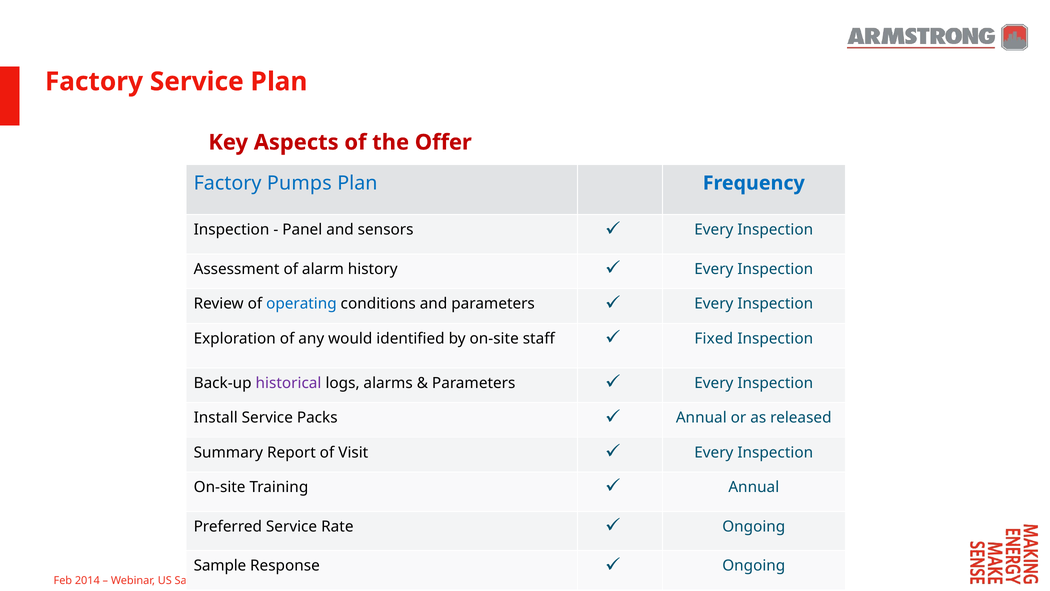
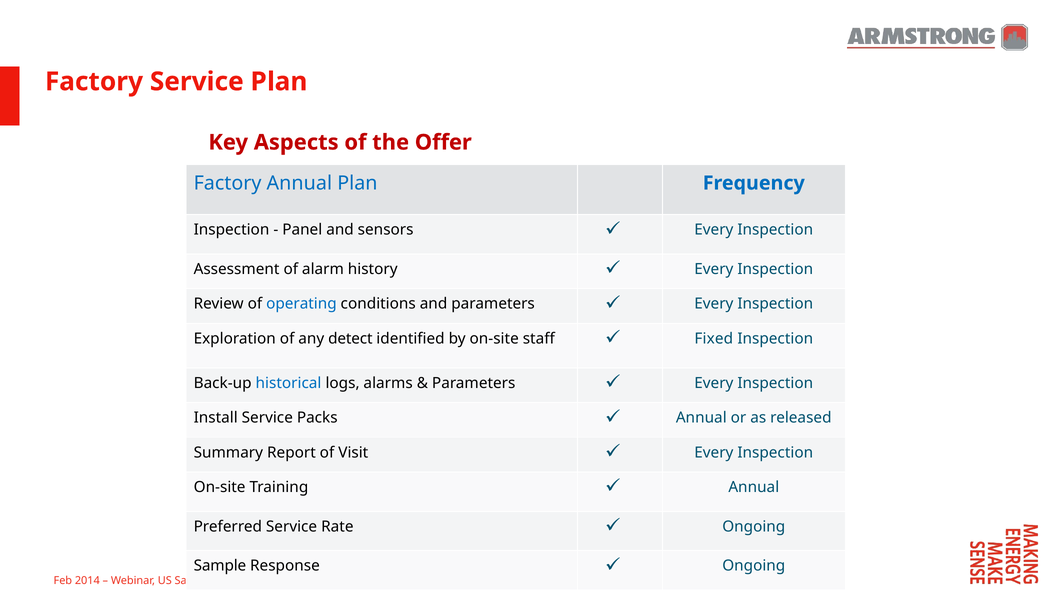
Factory Pumps: Pumps -> Annual
would: would -> detect
historical colour: purple -> blue
